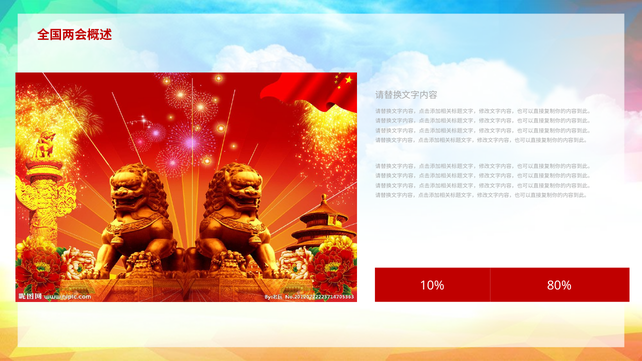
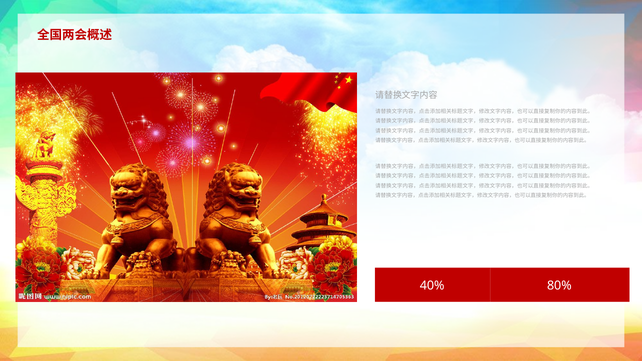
10%: 10% -> 40%
